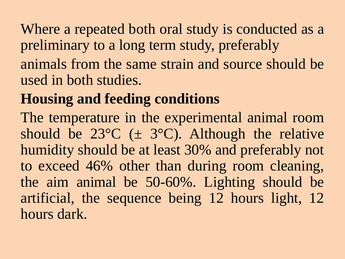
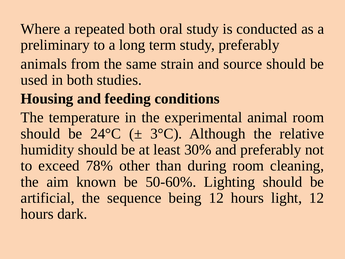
23°C: 23°C -> 24°C
46%: 46% -> 78%
aim animal: animal -> known
